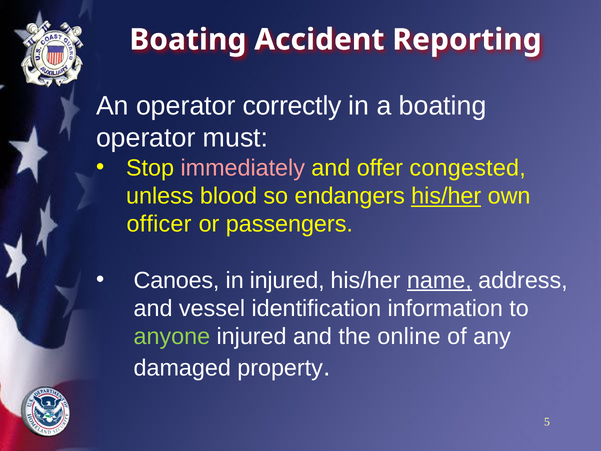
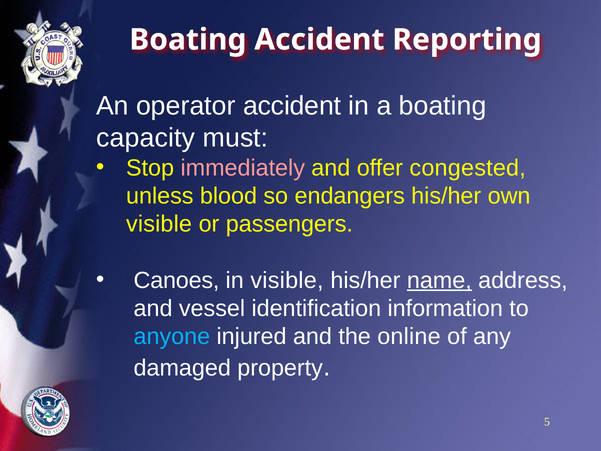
operator correctly: correctly -> accident
operator at (146, 138): operator -> capacity
his/her at (446, 196) underline: present -> none
officer at (159, 224): officer -> visible
in injured: injured -> visible
anyone colour: light green -> light blue
